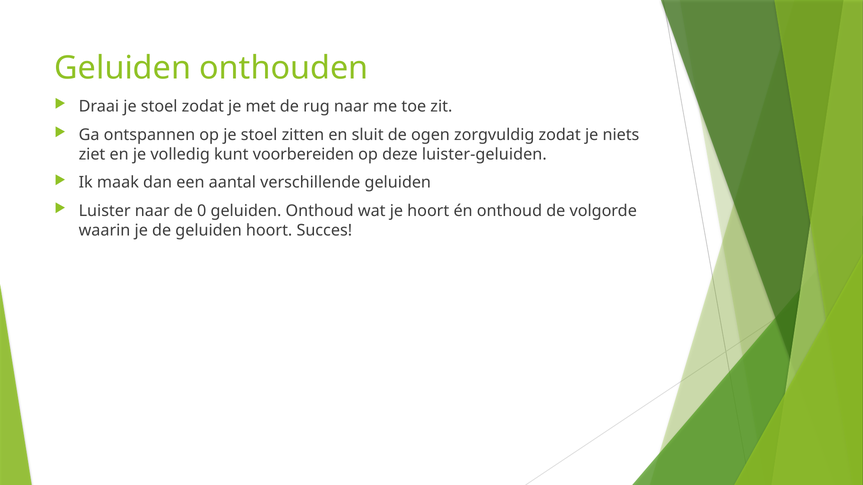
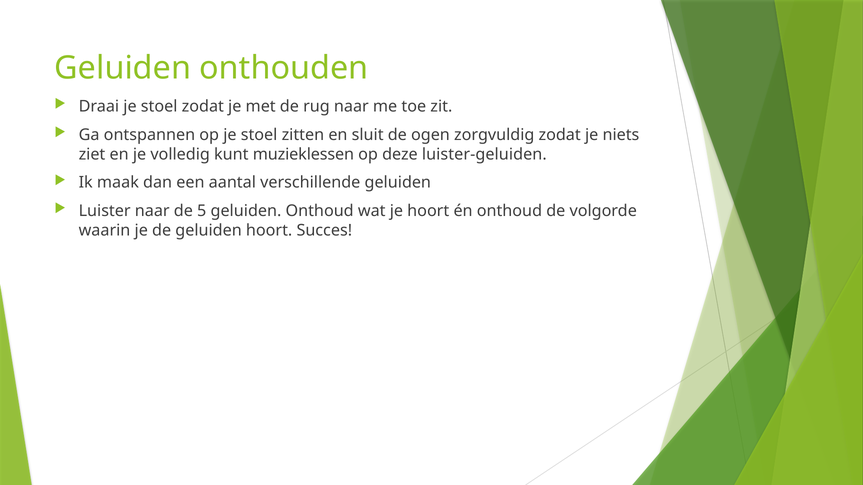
voorbereiden: voorbereiden -> muzieklessen
0: 0 -> 5
